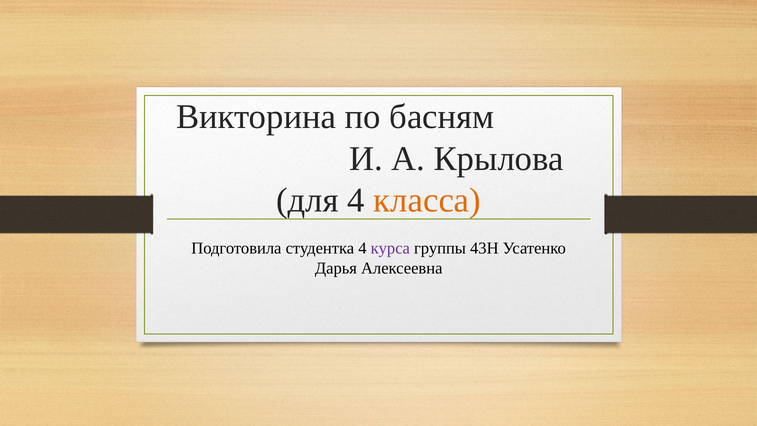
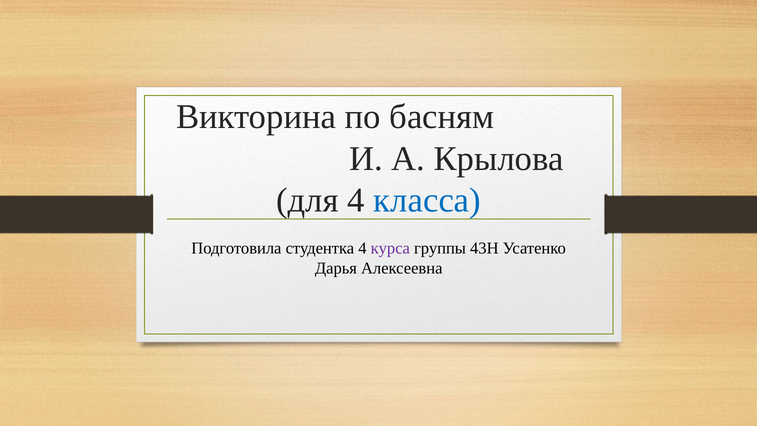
класса colour: orange -> blue
